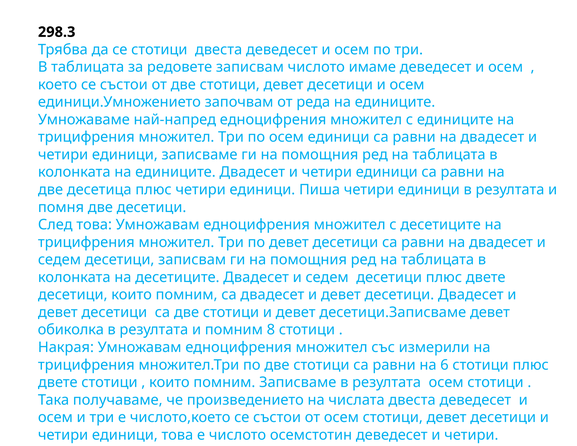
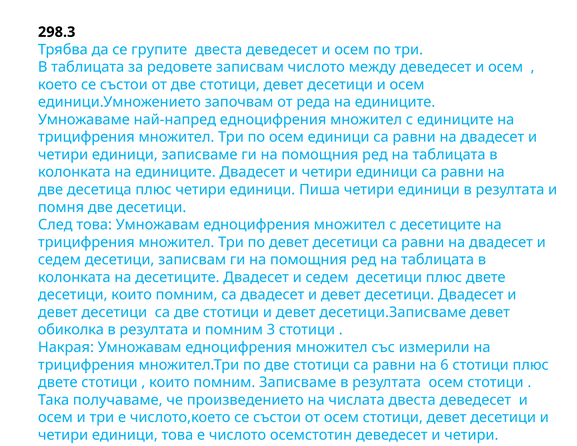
се стотици: стотици -> групите
имаме: имаме -> между
8: 8 -> 3
